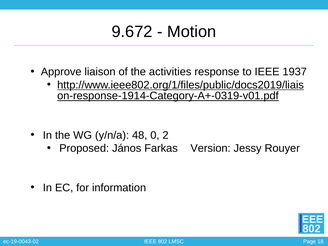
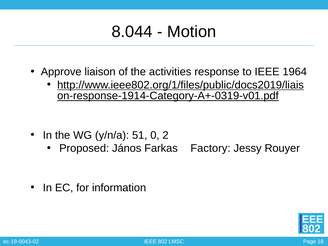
9.672: 9.672 -> 8.044
1937: 1937 -> 1964
48: 48 -> 51
Version: Version -> Factory
